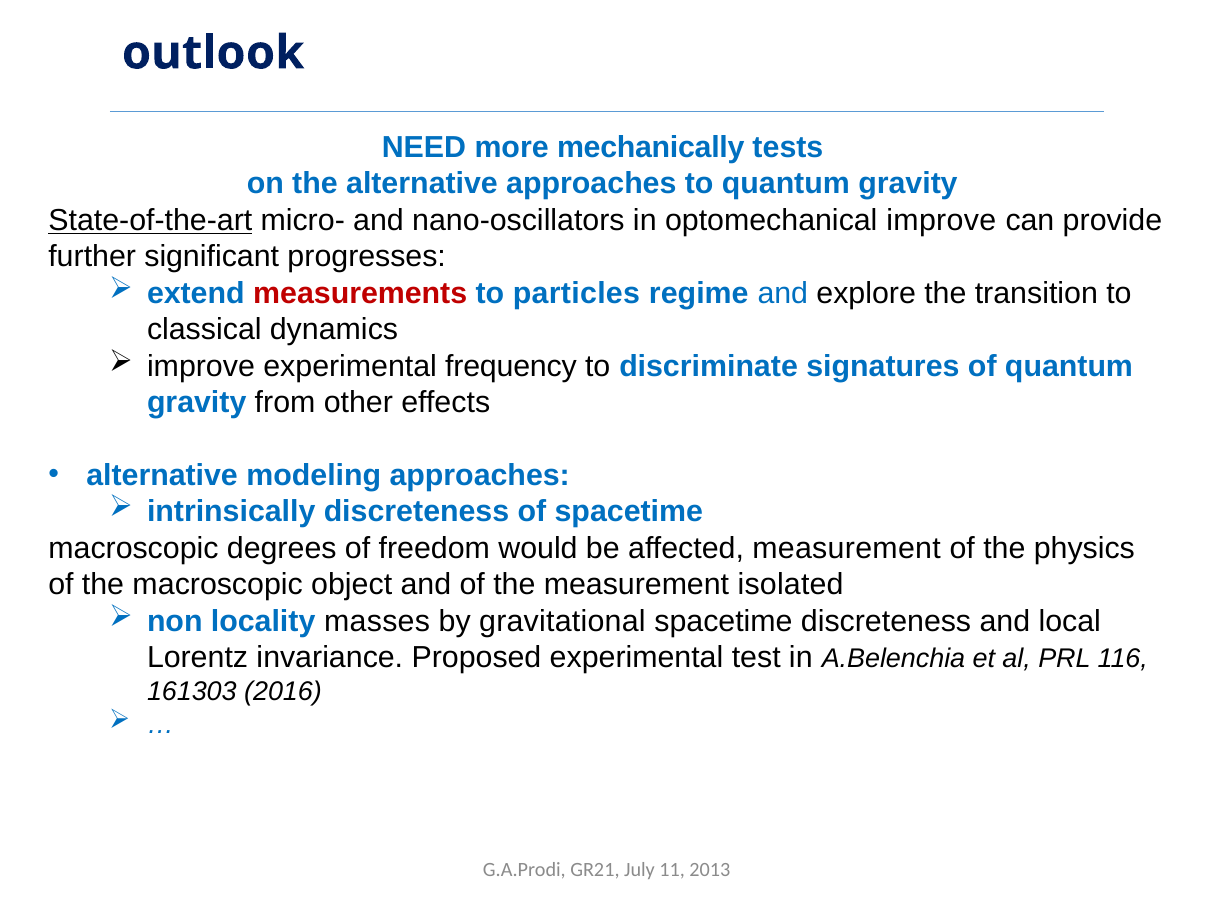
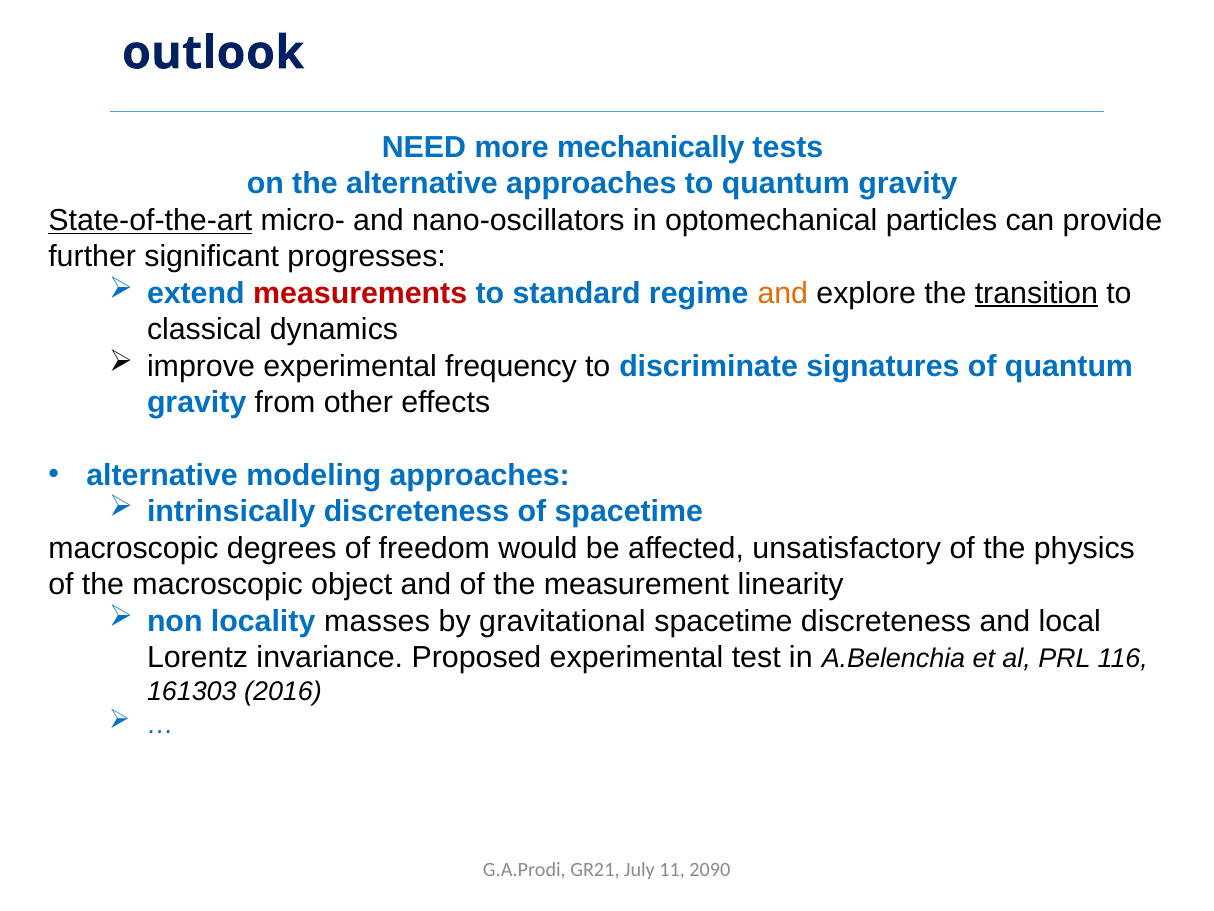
optomechanical improve: improve -> particles
particles: particles -> standard
and at (783, 293) colour: blue -> orange
transition underline: none -> present
affected measurement: measurement -> unsatisfactory
isolated: isolated -> linearity
2013: 2013 -> 2090
